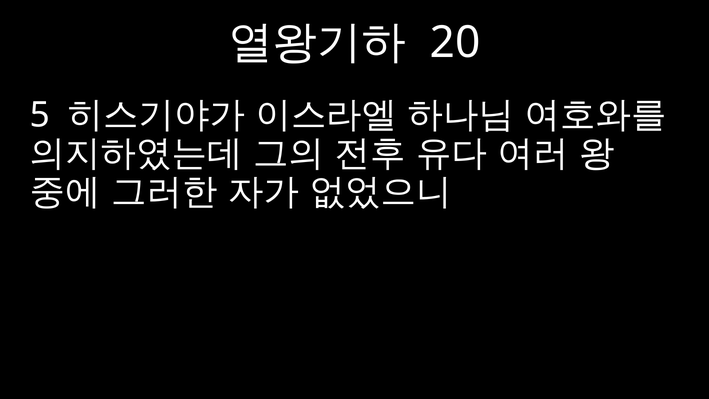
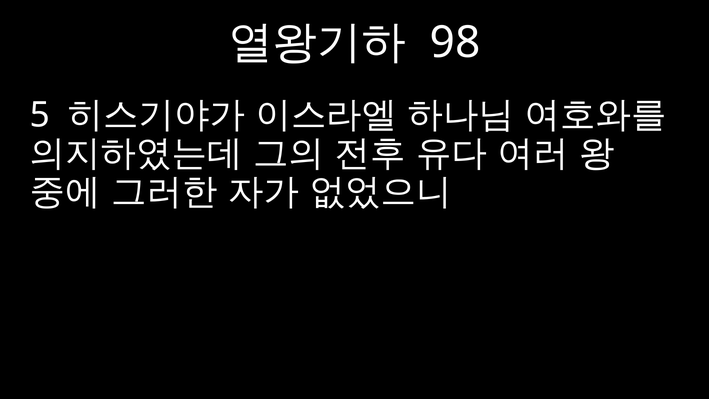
20: 20 -> 98
